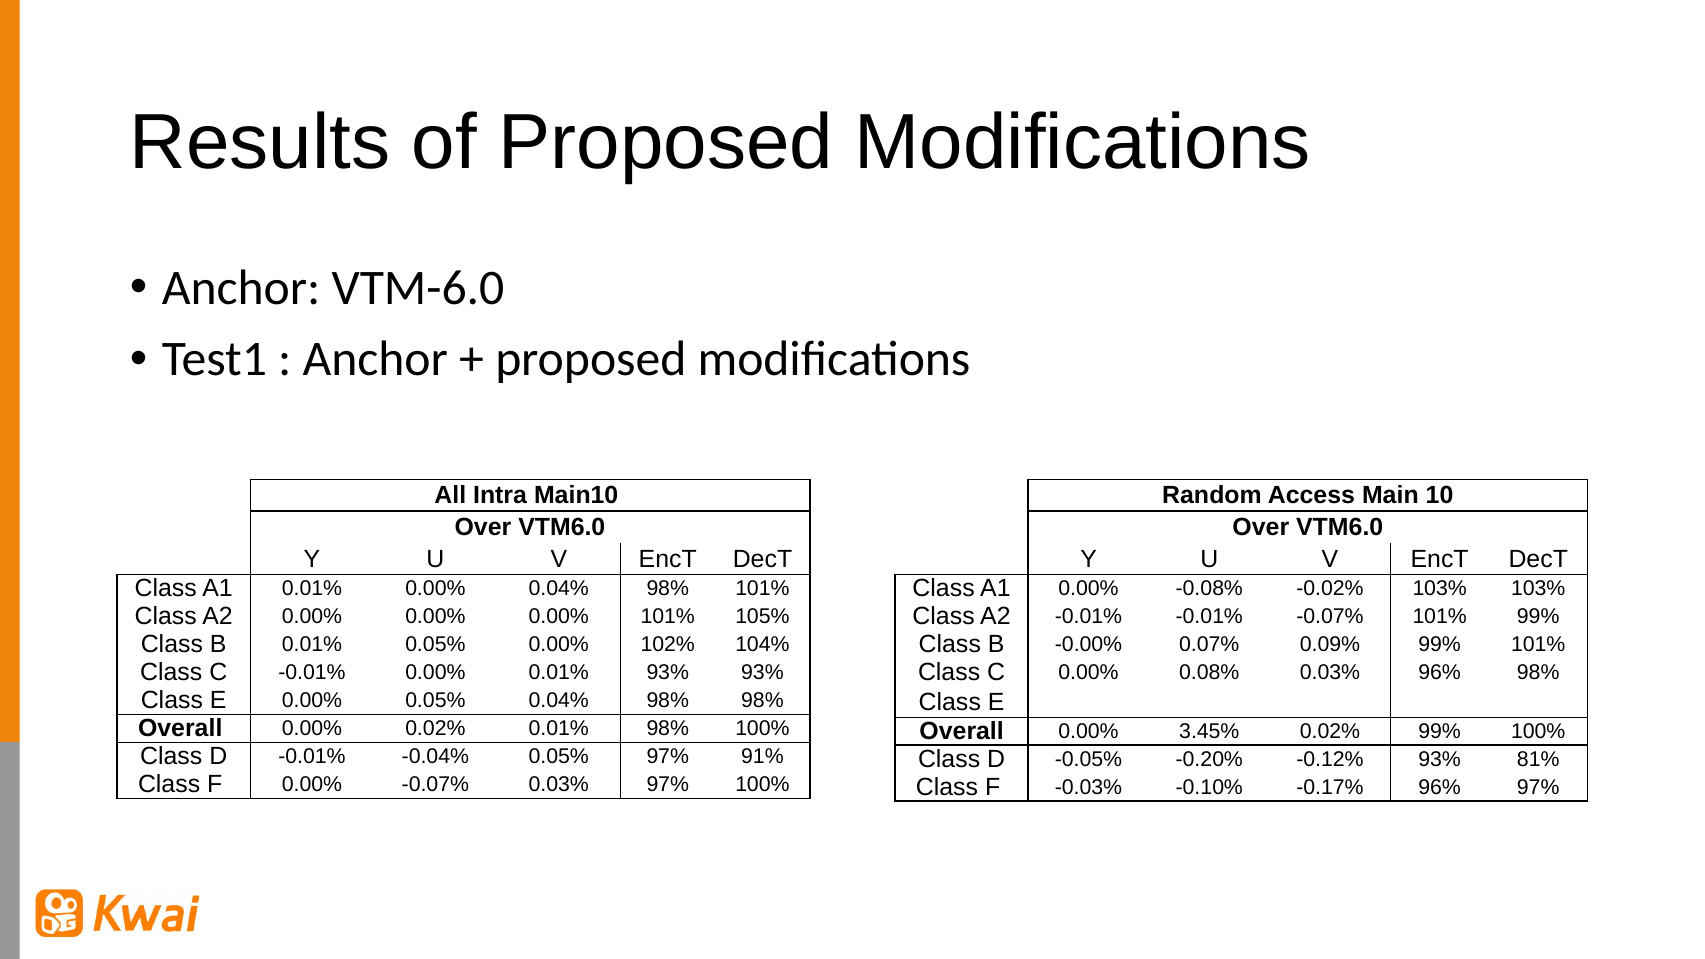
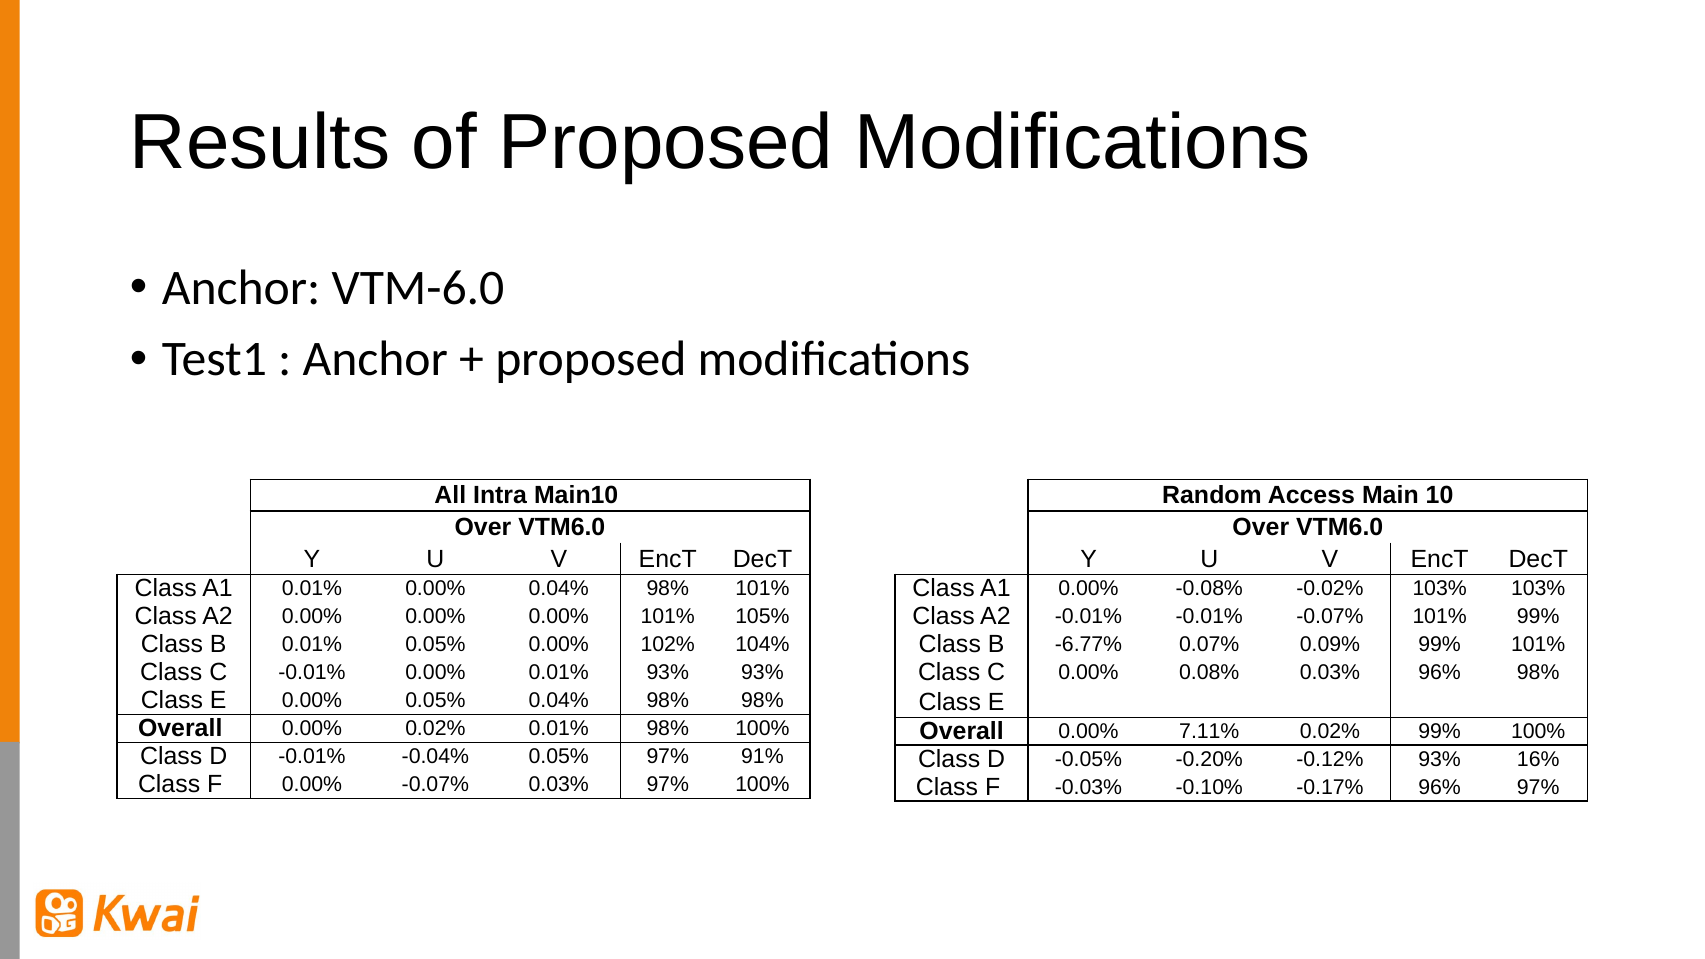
-0.00%: -0.00% -> -6.77%
3.45%: 3.45% -> 7.11%
81%: 81% -> 16%
